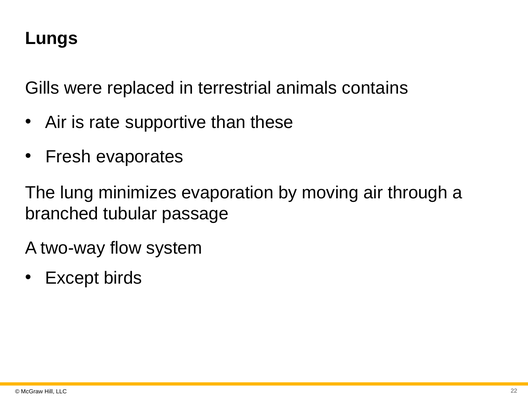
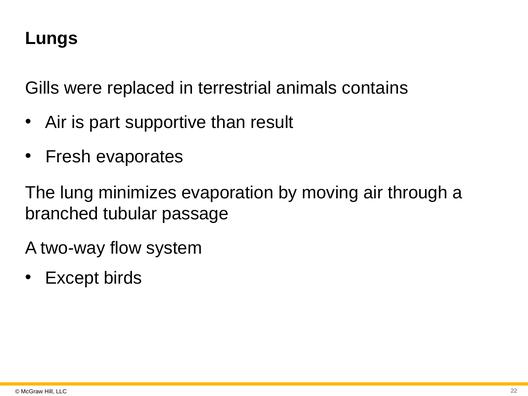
rate: rate -> part
these: these -> result
